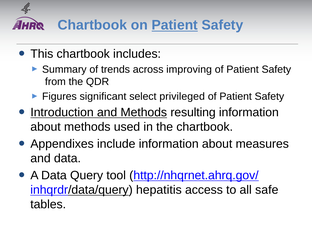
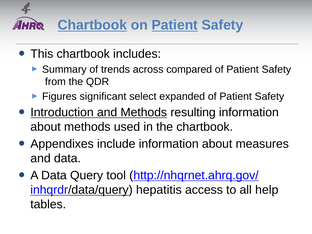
Chartbook at (92, 25) underline: none -> present
improving: improving -> compared
privileged: privileged -> expanded
safe: safe -> help
